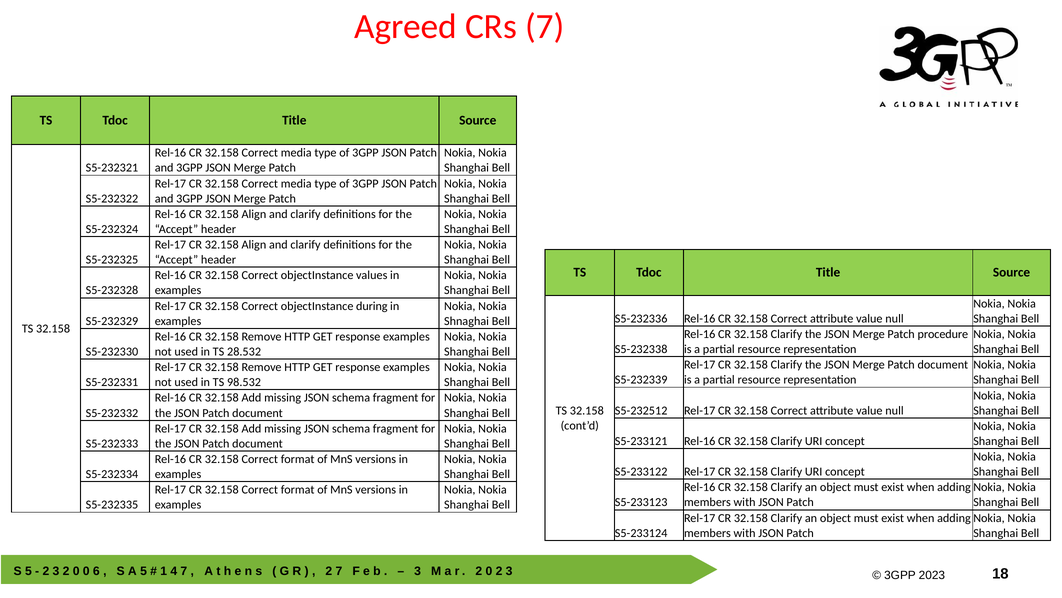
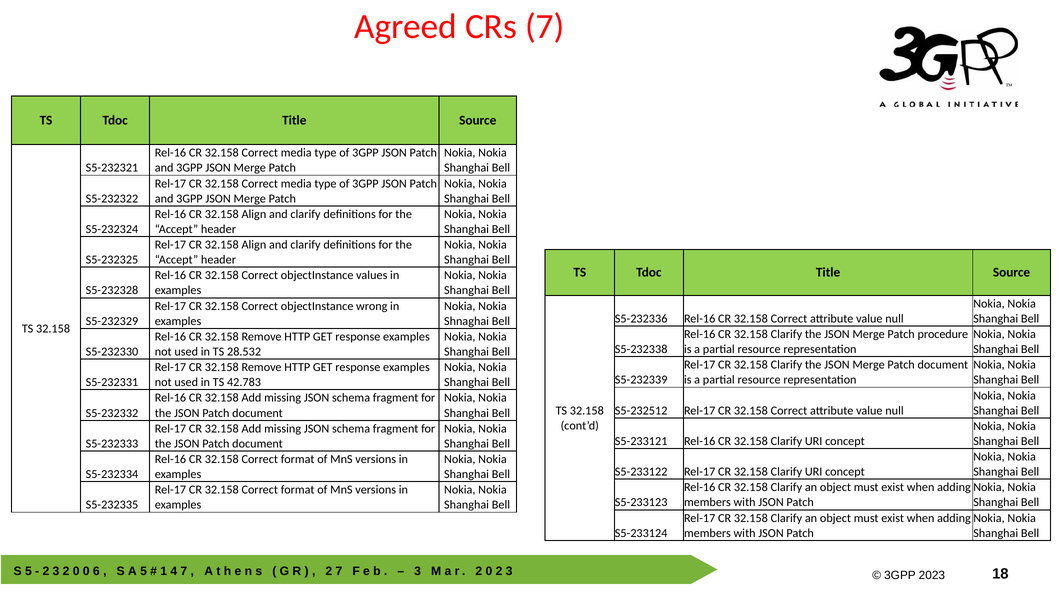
during: during -> wrong
98.532: 98.532 -> 42.783
